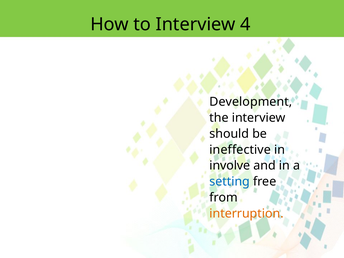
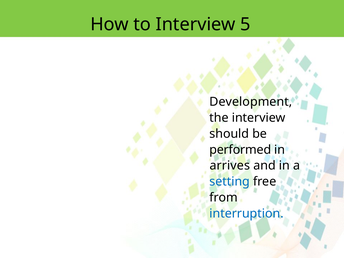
4: 4 -> 5
ineffective: ineffective -> performed
involve: involve -> arrives
interruption colour: orange -> blue
